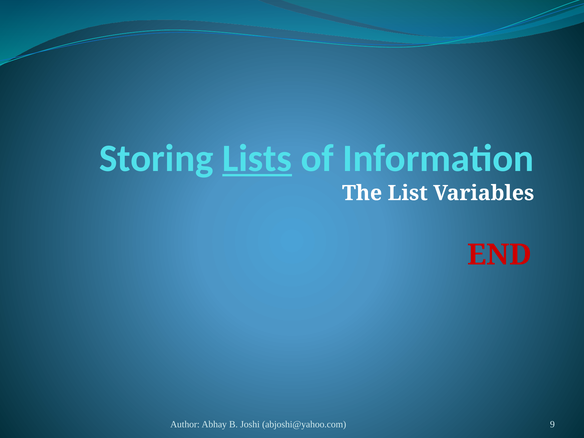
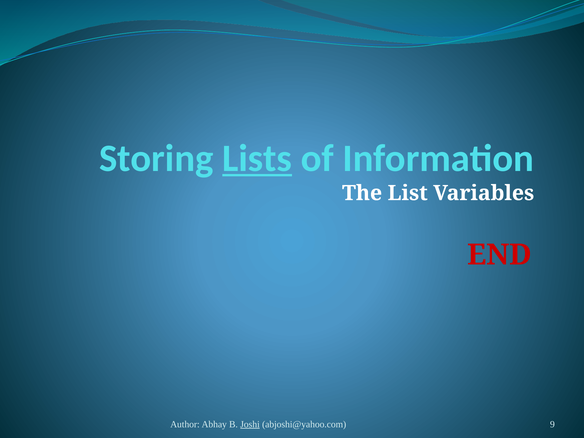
Joshi underline: none -> present
